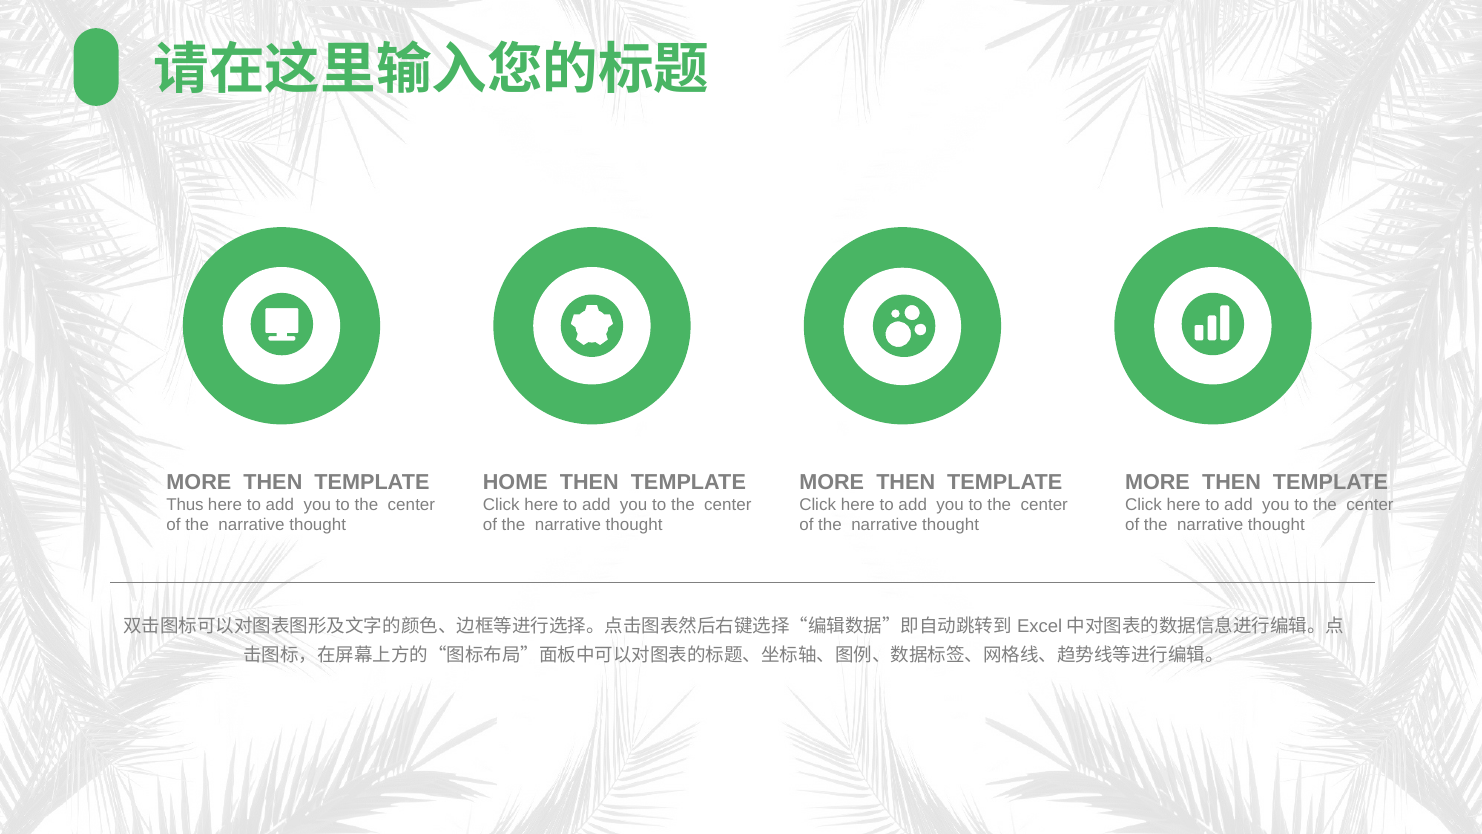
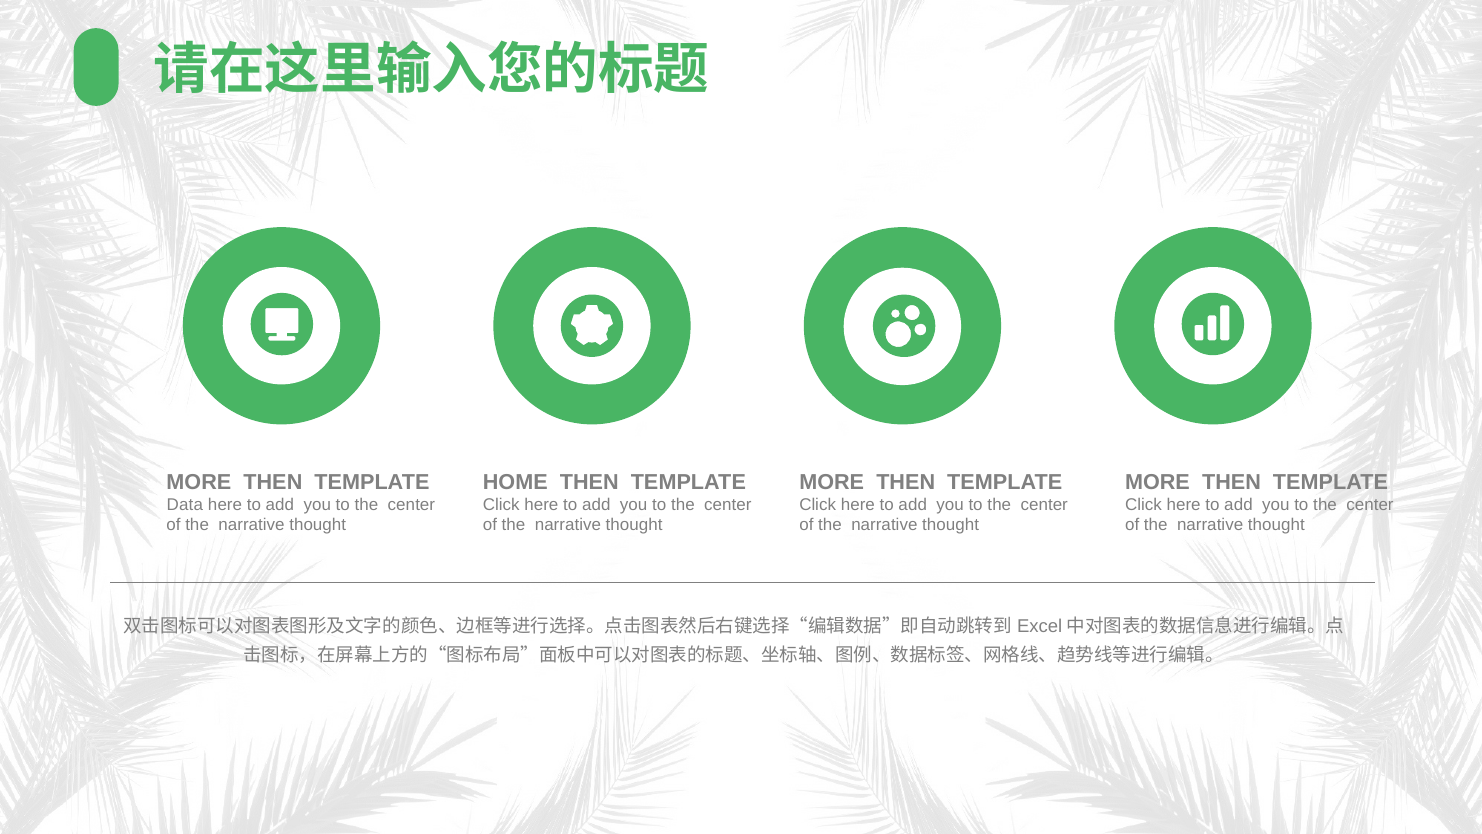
Thus: Thus -> Data
